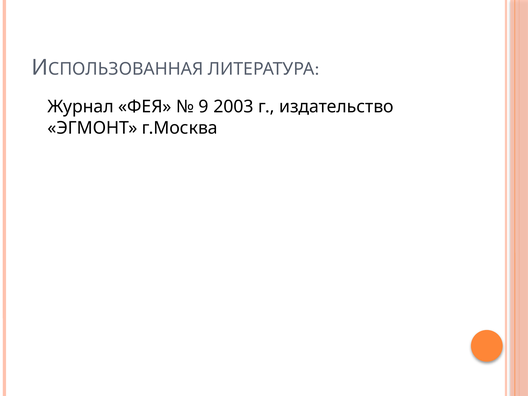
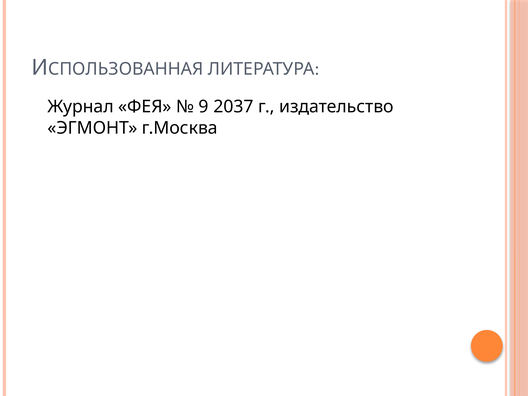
2003: 2003 -> 2037
